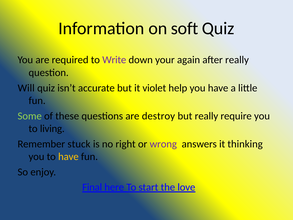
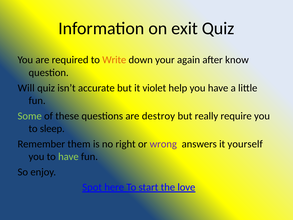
soft: soft -> exit
Write colour: purple -> orange
after really: really -> know
living: living -> sleep
stuck: stuck -> them
thinking: thinking -> yourself
have at (68, 156) colour: yellow -> light green
Final: Final -> Spot
